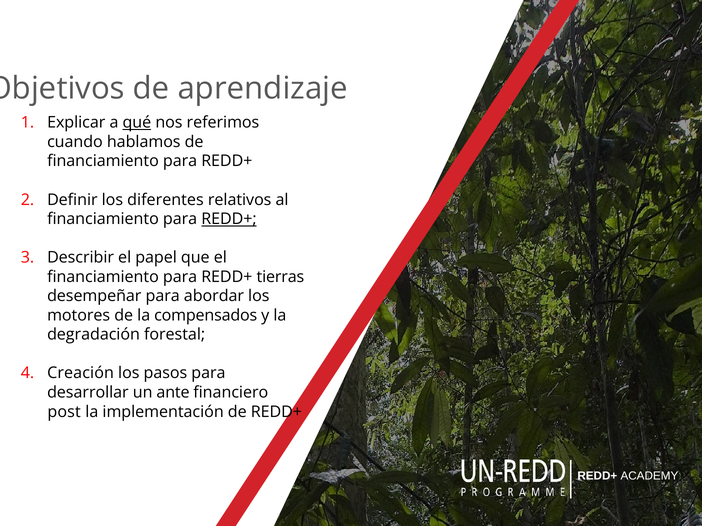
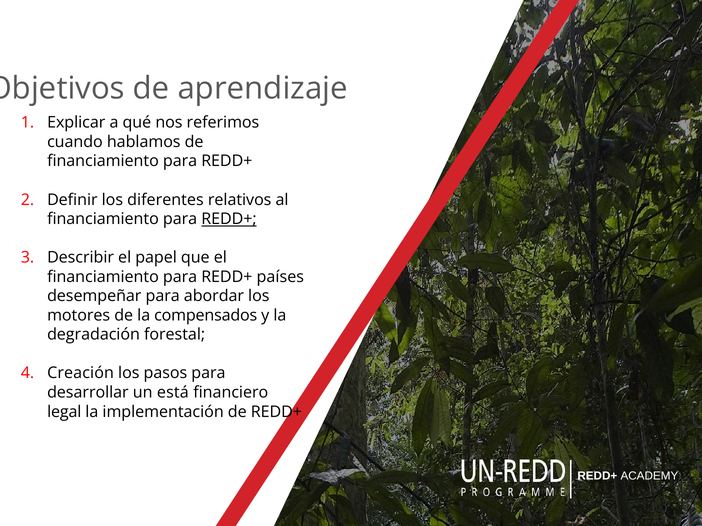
qué underline: present -> none
tierras: tierras -> países
ante: ante -> está
post: post -> legal
